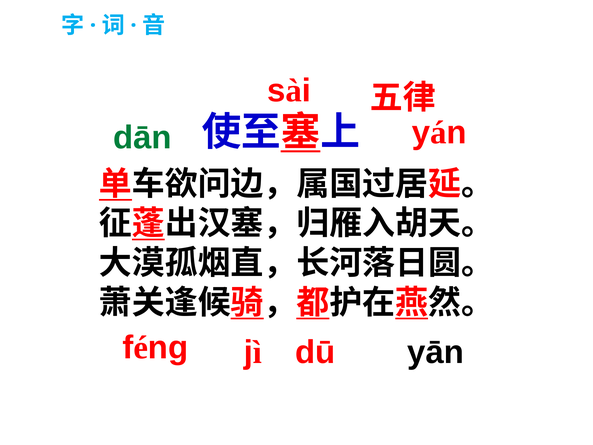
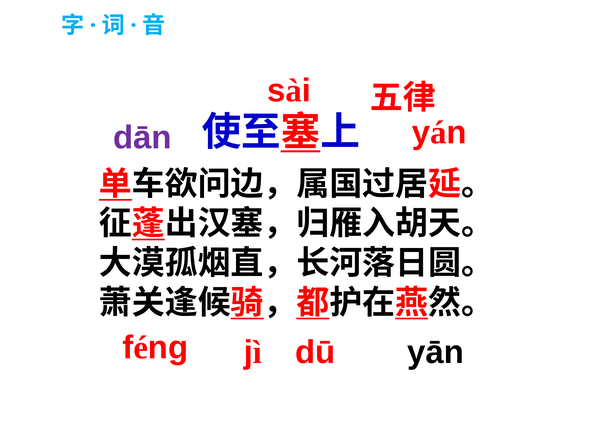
dān colour: green -> purple
